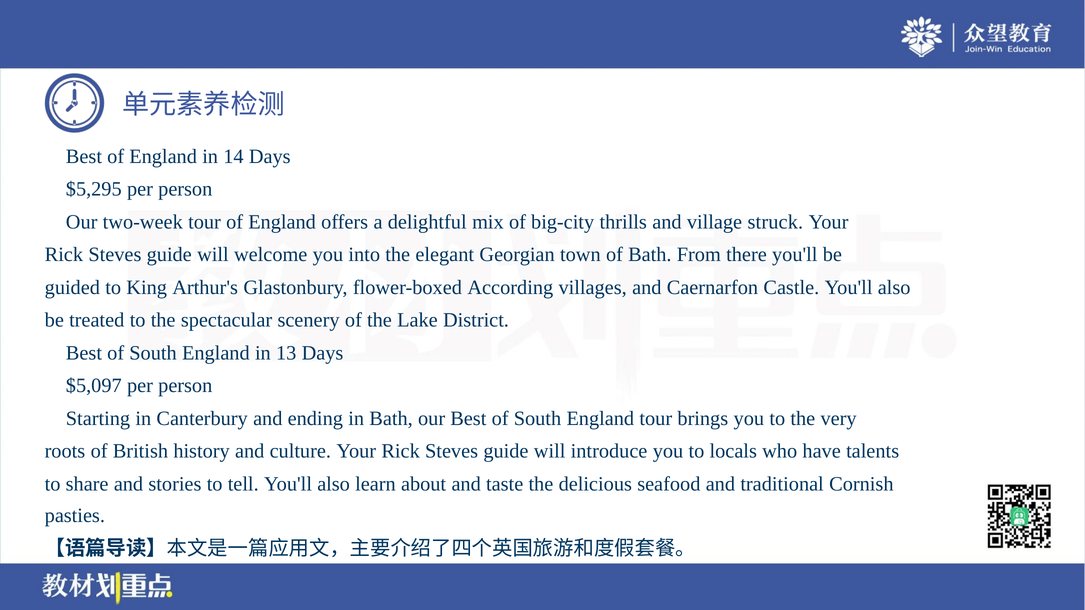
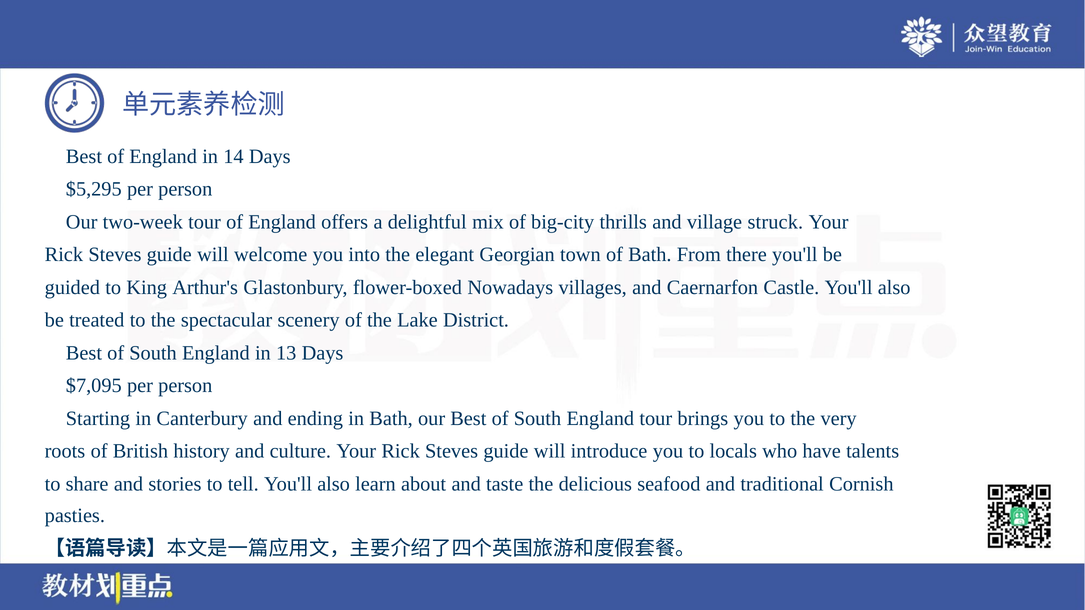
According: According -> Nowadays
$5,097: $5,097 -> $7,095
